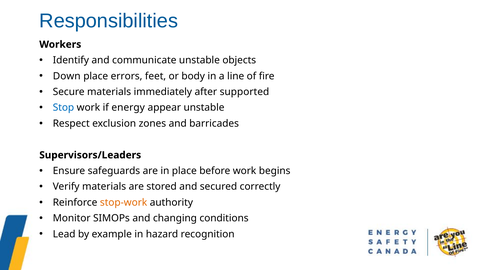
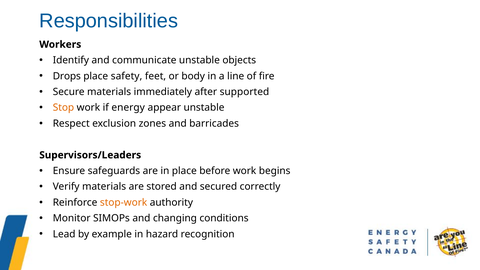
Down: Down -> Drops
errors: errors -> safety
Stop colour: blue -> orange
